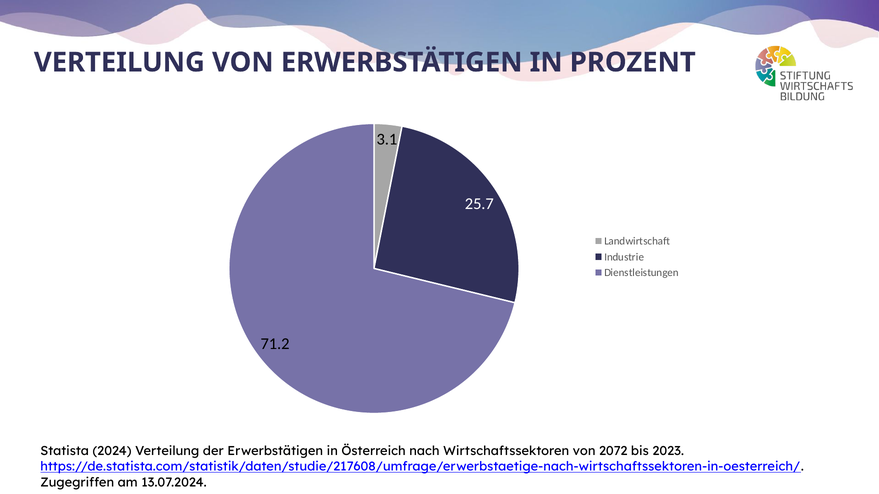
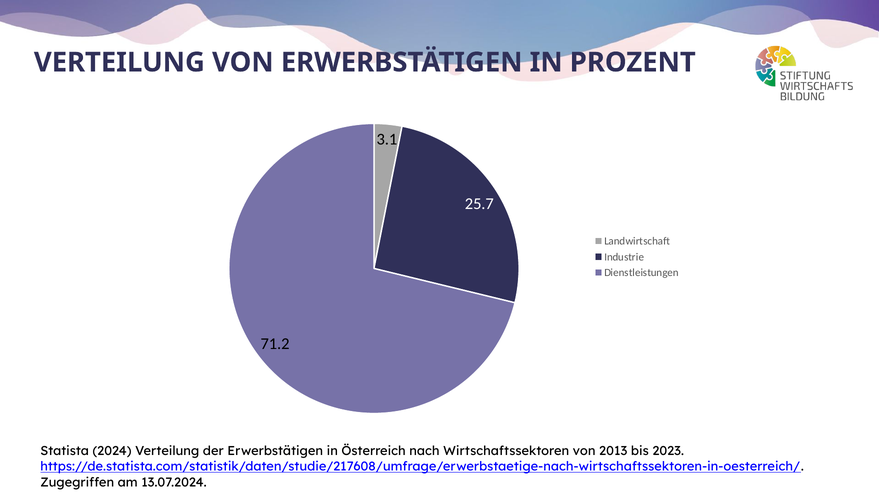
2072: 2072 -> 2013
